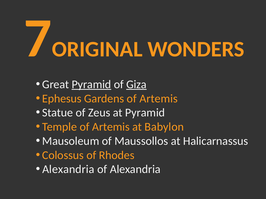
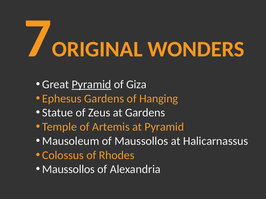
Giza underline: present -> none
Gardens of Artemis: Artemis -> Hanging
at Pyramid: Pyramid -> Gardens
at Babylon: Babylon -> Pyramid
Alexandria at (68, 170): Alexandria -> Maussollos
